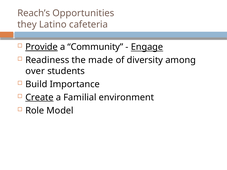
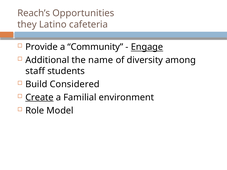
Provide underline: present -> none
Readiness: Readiness -> Additional
made: made -> name
over: over -> staff
Importance: Importance -> Considered
